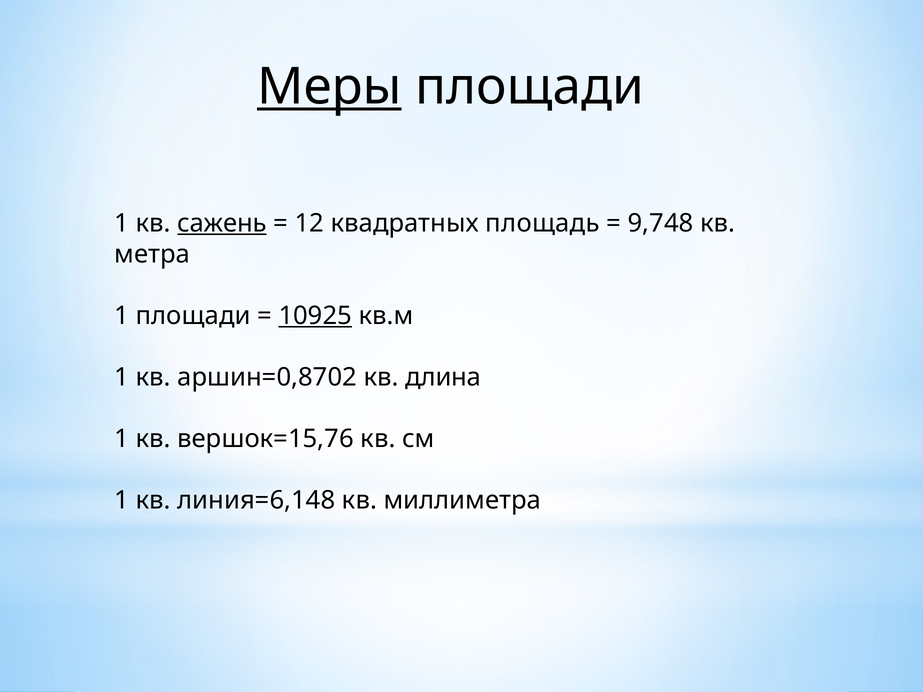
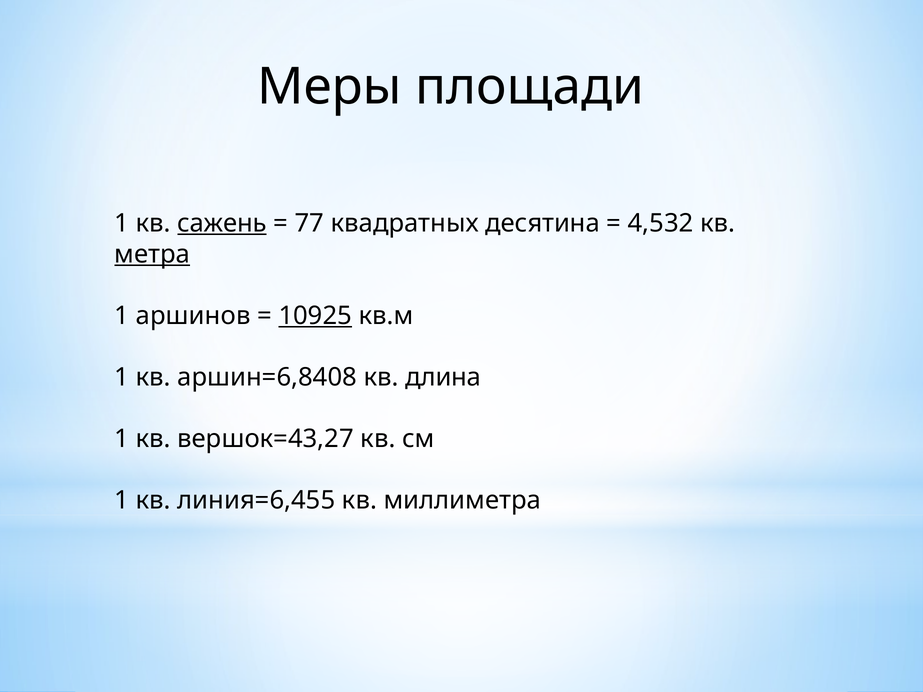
Меры underline: present -> none
12: 12 -> 77
площадь: площадь -> десятина
9,748: 9,748 -> 4,532
метра underline: none -> present
1 площади: площади -> аршинов
аршин=0,8702: аршин=0,8702 -> аршин=6,8408
вершок=15,76: вершок=15,76 -> вершок=43,27
линия=6,148: линия=6,148 -> линия=6,455
